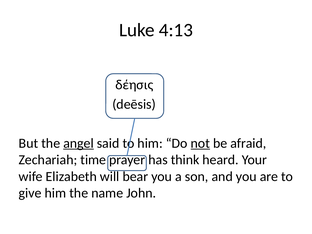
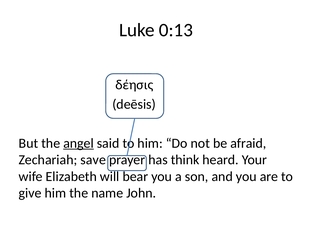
4:13: 4:13 -> 0:13
not underline: present -> none
time: time -> save
